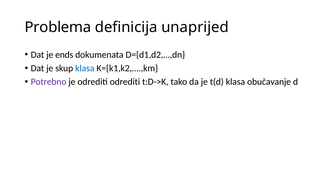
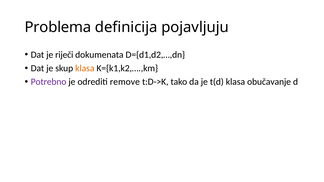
unaprijed: unaprijed -> pojavljuju
ends: ends -> riječi
klasa at (85, 68) colour: blue -> orange
odrediti odrediti: odrediti -> remove
